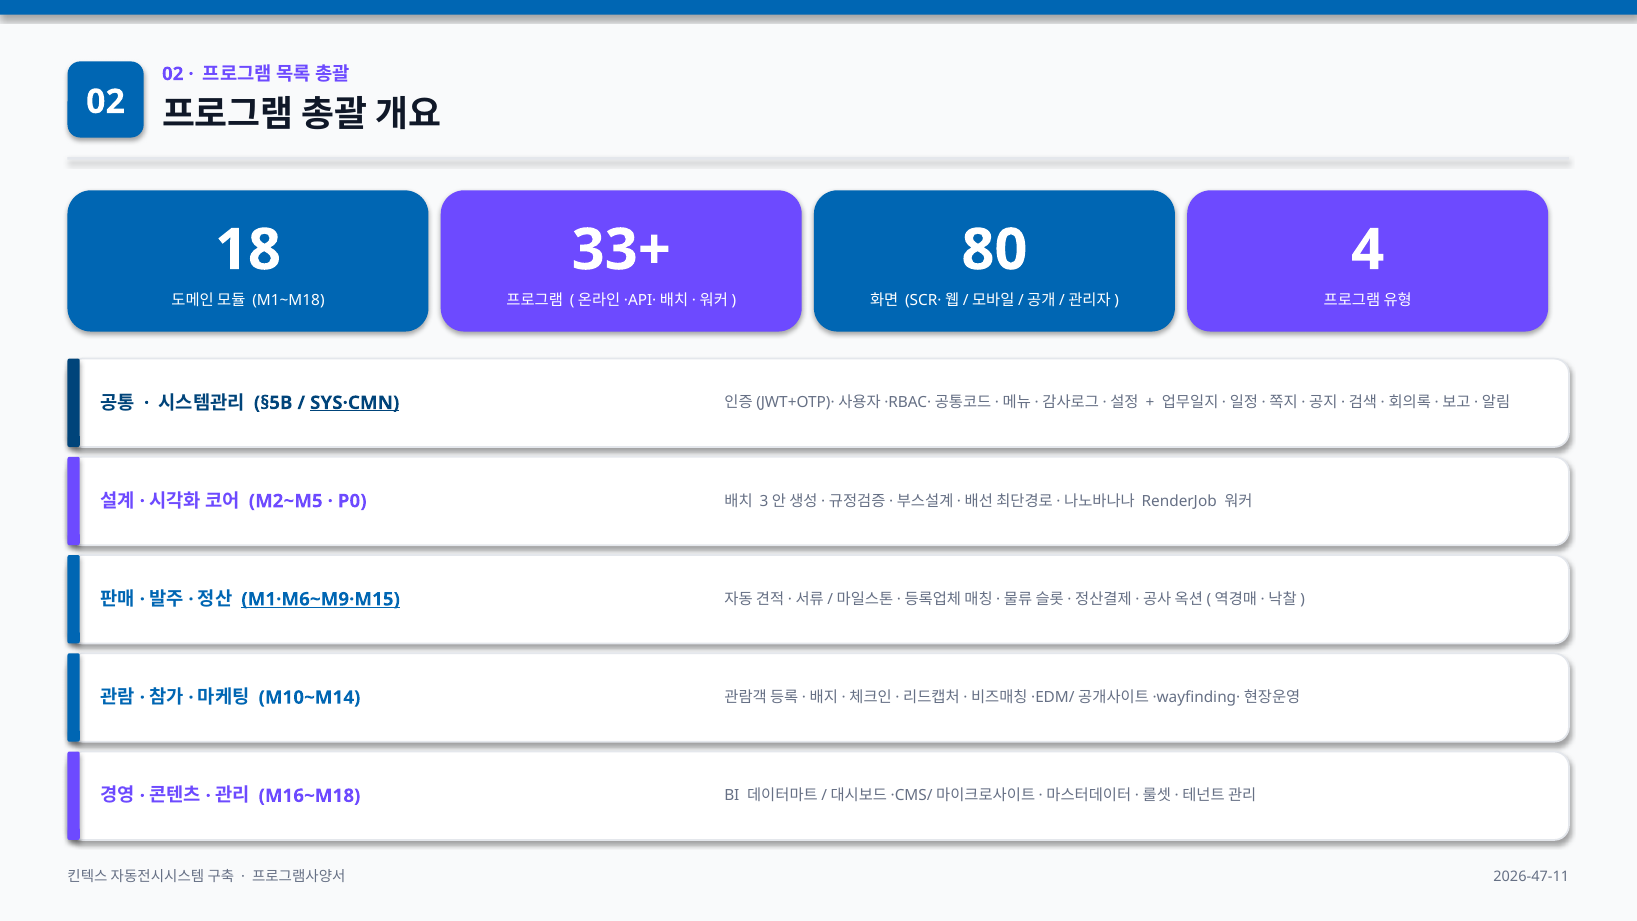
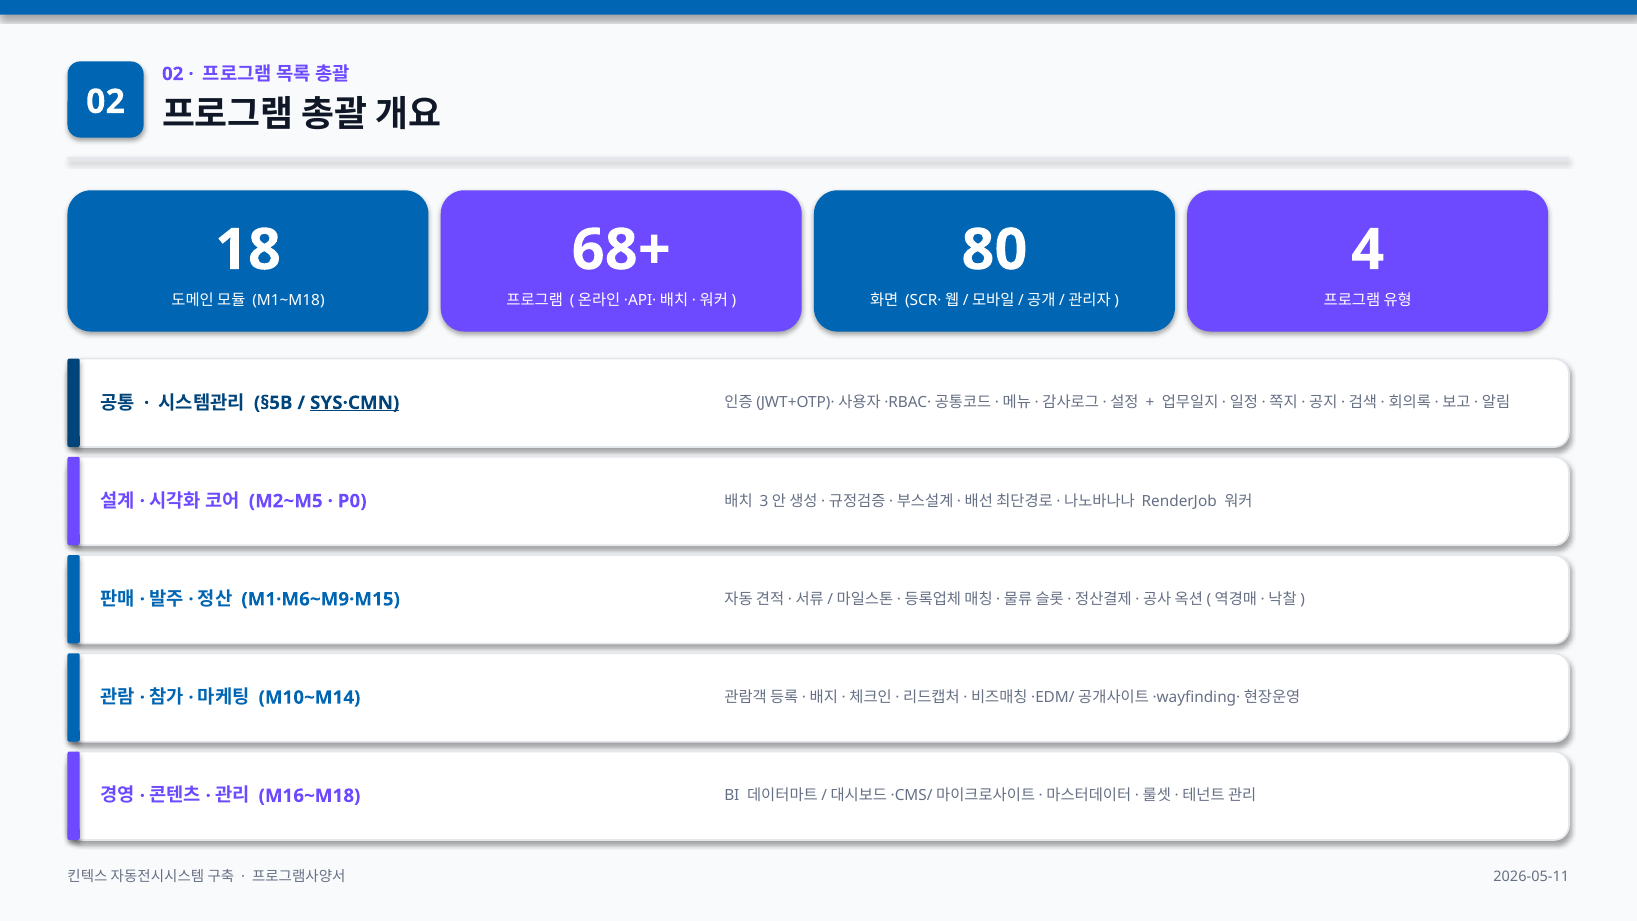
33+: 33+ -> 68+
M1·M6~M9·M15 underline: present -> none
2026-47-11: 2026-47-11 -> 2026-05-11
